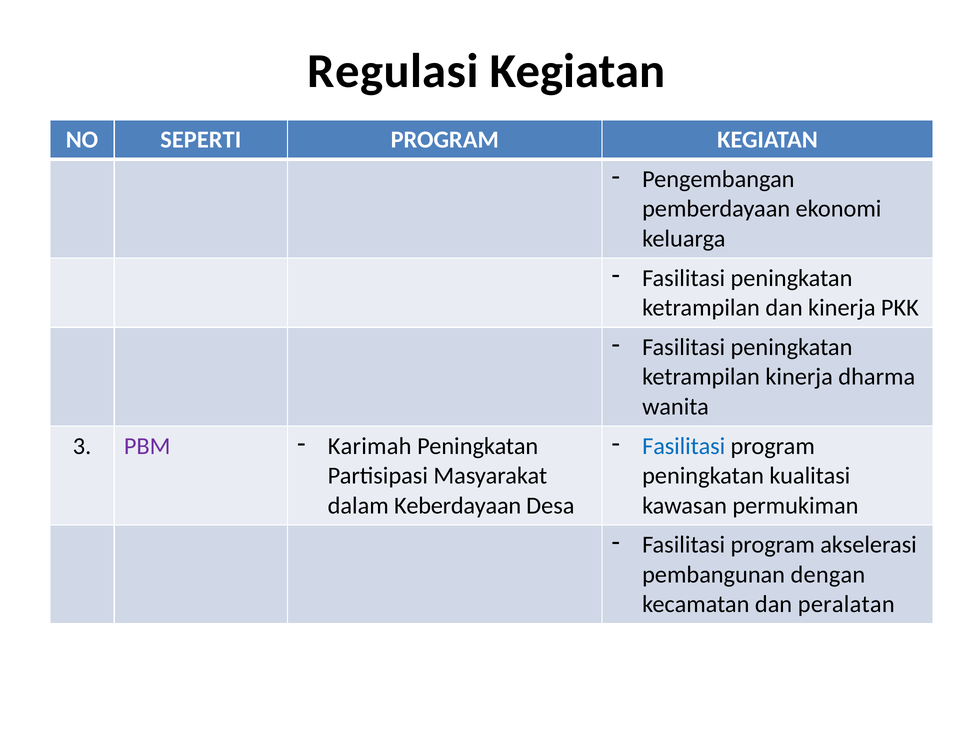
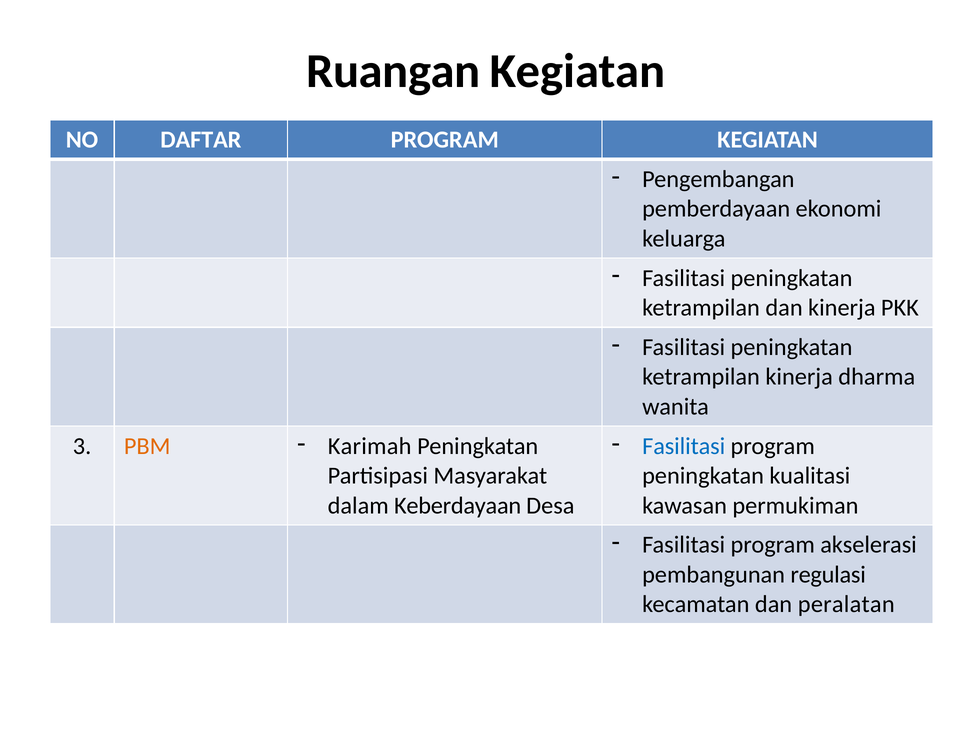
Regulasi: Regulasi -> Ruangan
SEPERTI: SEPERTI -> DAFTAR
PBM colour: purple -> orange
dengan: dengan -> regulasi
